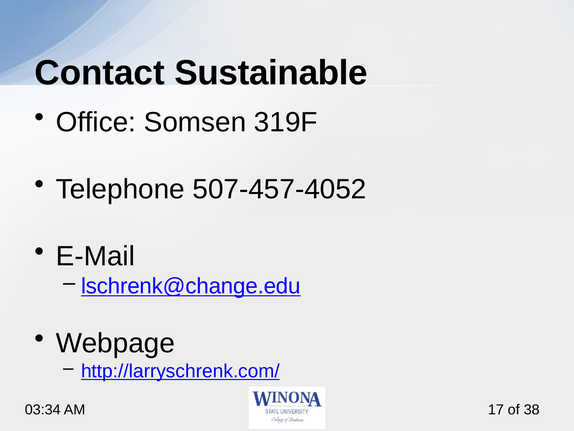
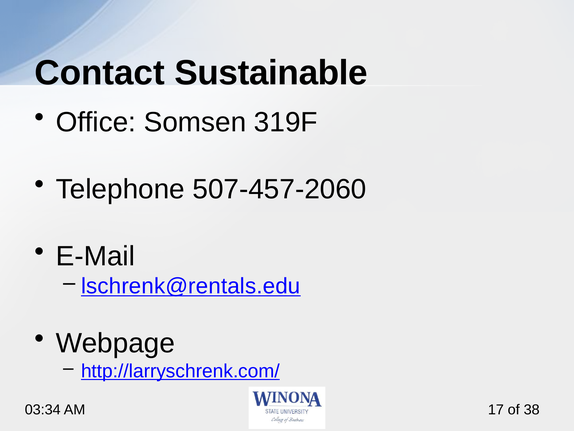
507-457-4052: 507-457-4052 -> 507-457-2060
lschrenk@change.edu: lschrenk@change.edu -> lschrenk@rentals.edu
